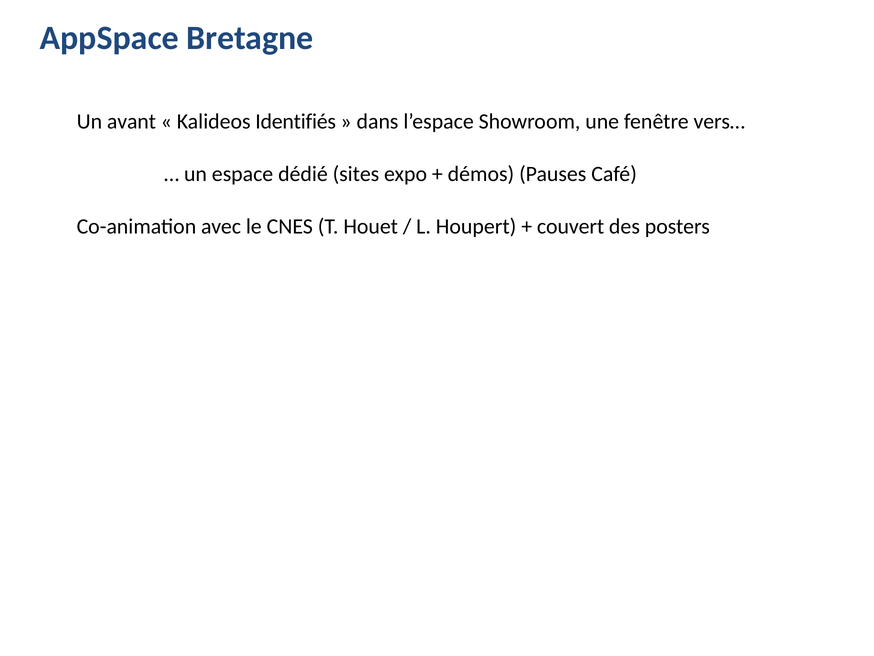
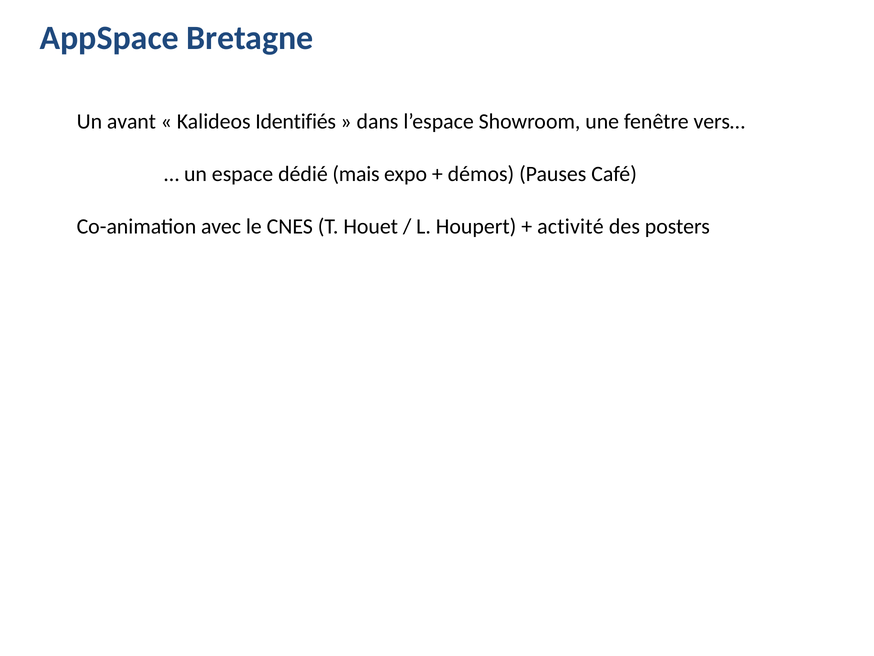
sites: sites -> mais
couvert: couvert -> activité
